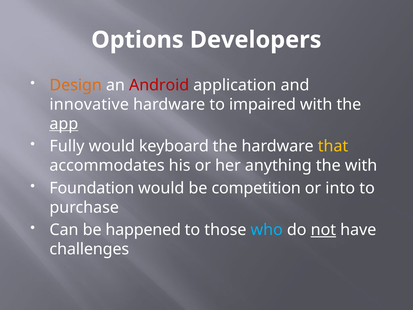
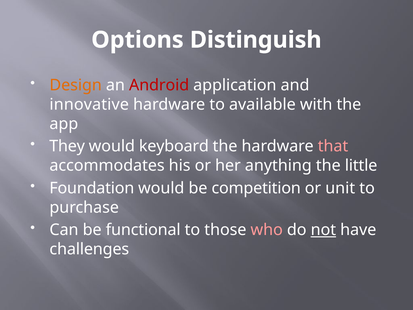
Developers: Developers -> Distinguish
impaired: impaired -> available
app underline: present -> none
Fully: Fully -> They
that colour: yellow -> pink
the with: with -> little
into: into -> unit
happened: happened -> functional
who colour: light blue -> pink
